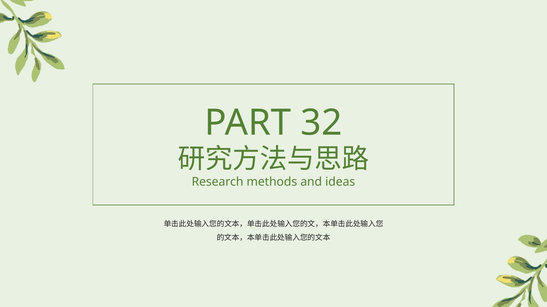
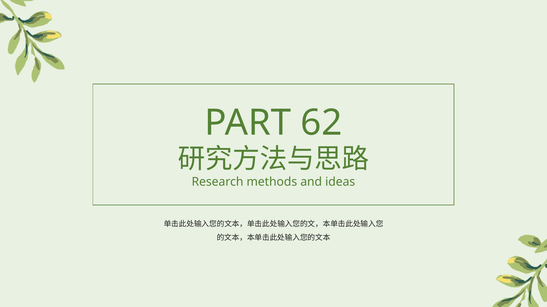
32: 32 -> 62
